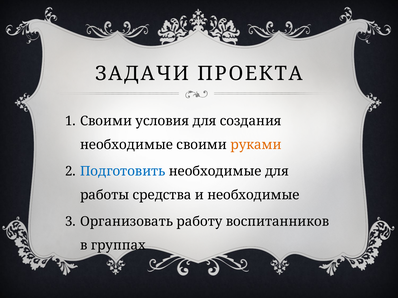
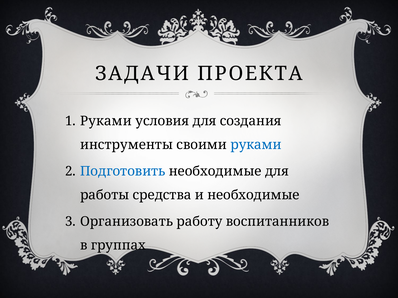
Своими at (106, 121): Своими -> Руками
необходимые at (127, 145): необходимые -> инструменты
руками at (256, 145) colour: orange -> blue
